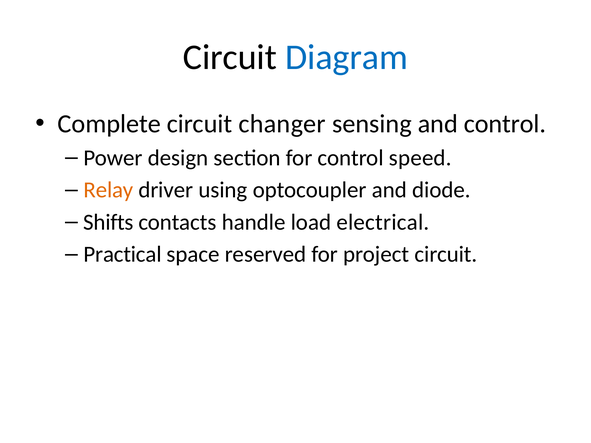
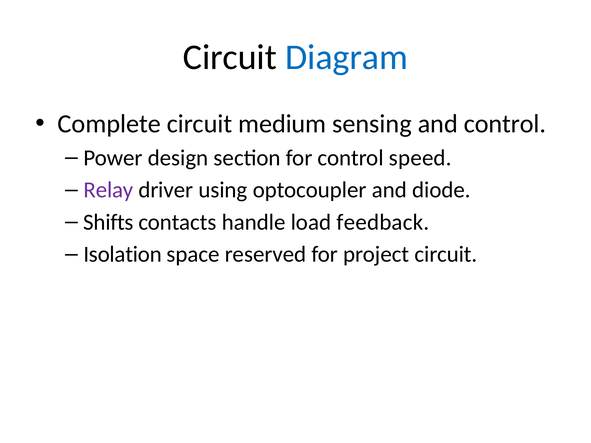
changer: changer -> medium
Relay colour: orange -> purple
electrical: electrical -> feedback
Practical: Practical -> Isolation
